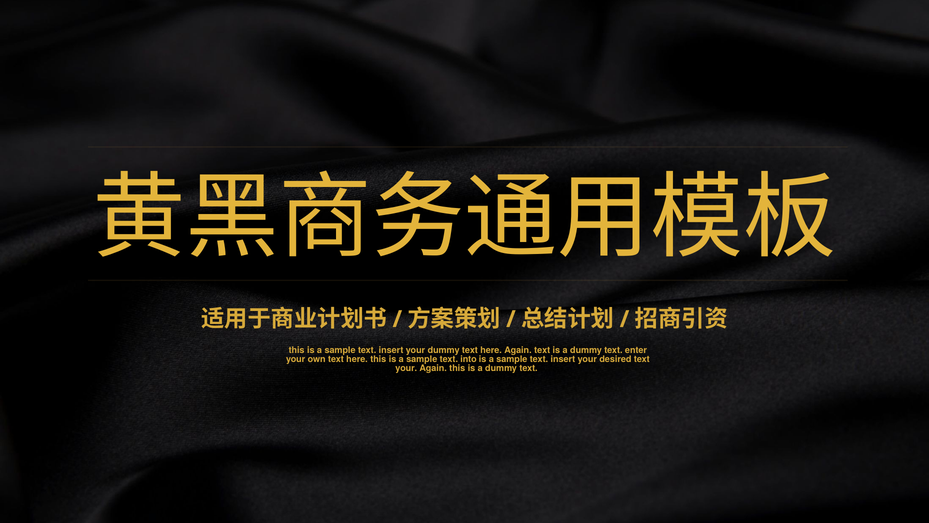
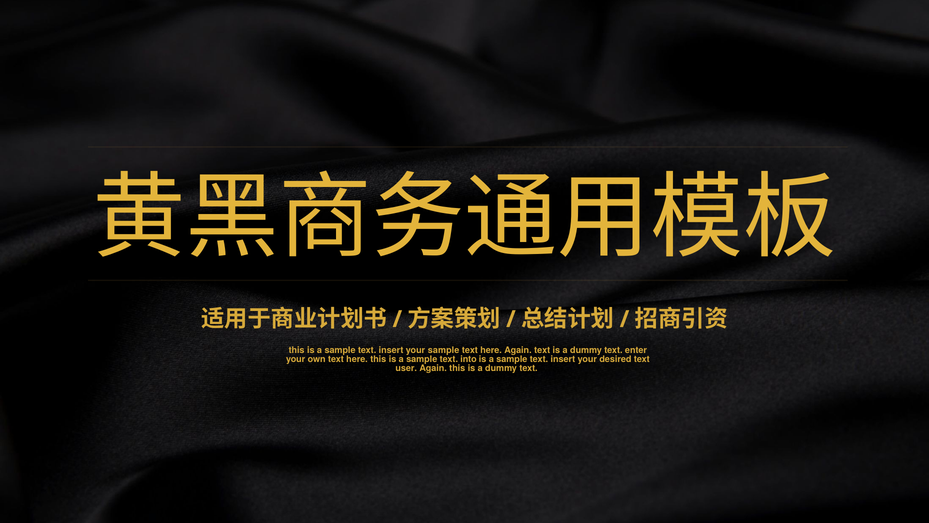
your dummy: dummy -> sample
your at (406, 368): your -> user
